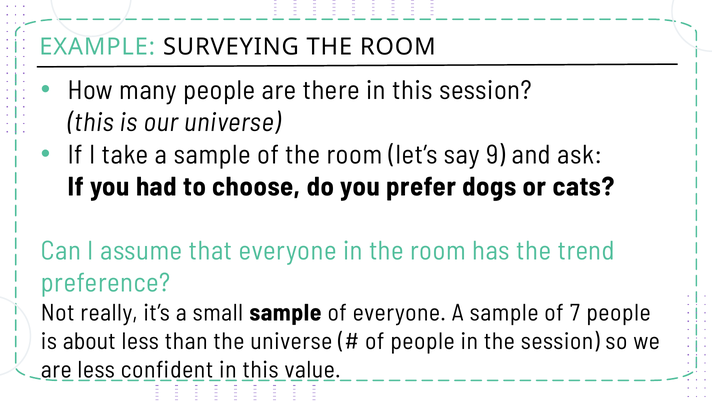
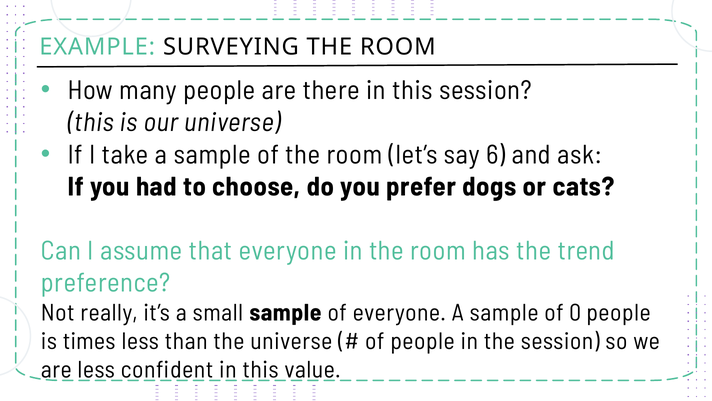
9: 9 -> 6
7: 7 -> 0
about: about -> times
